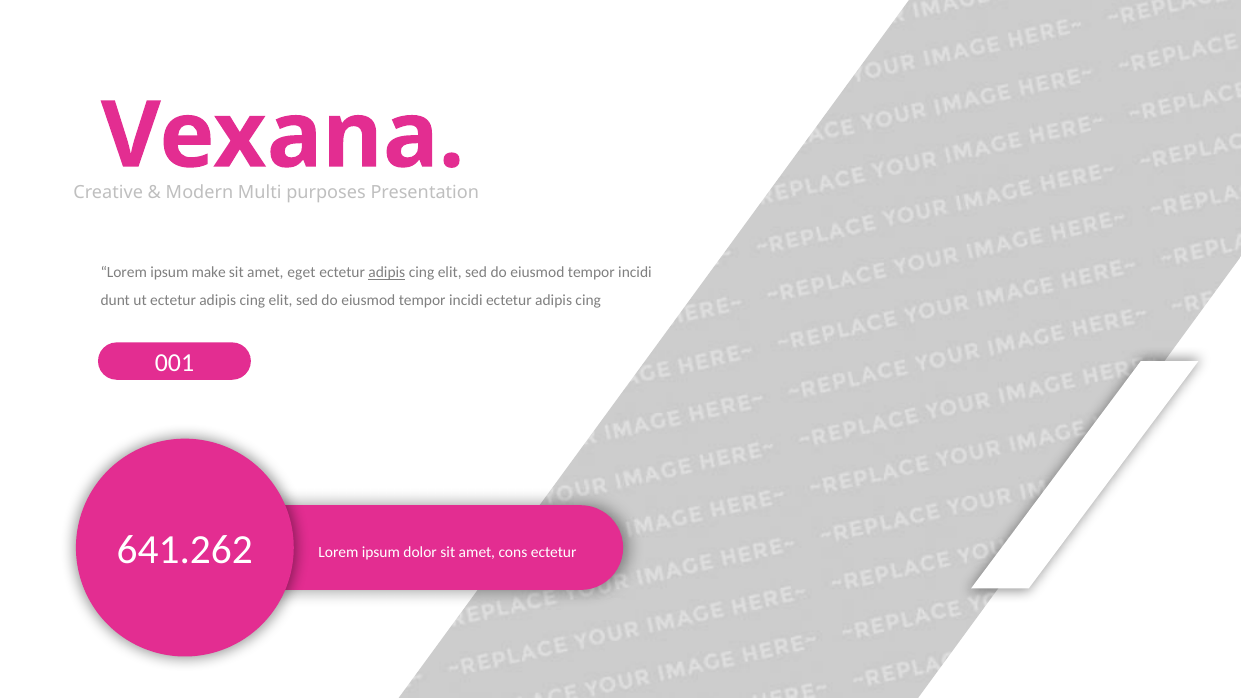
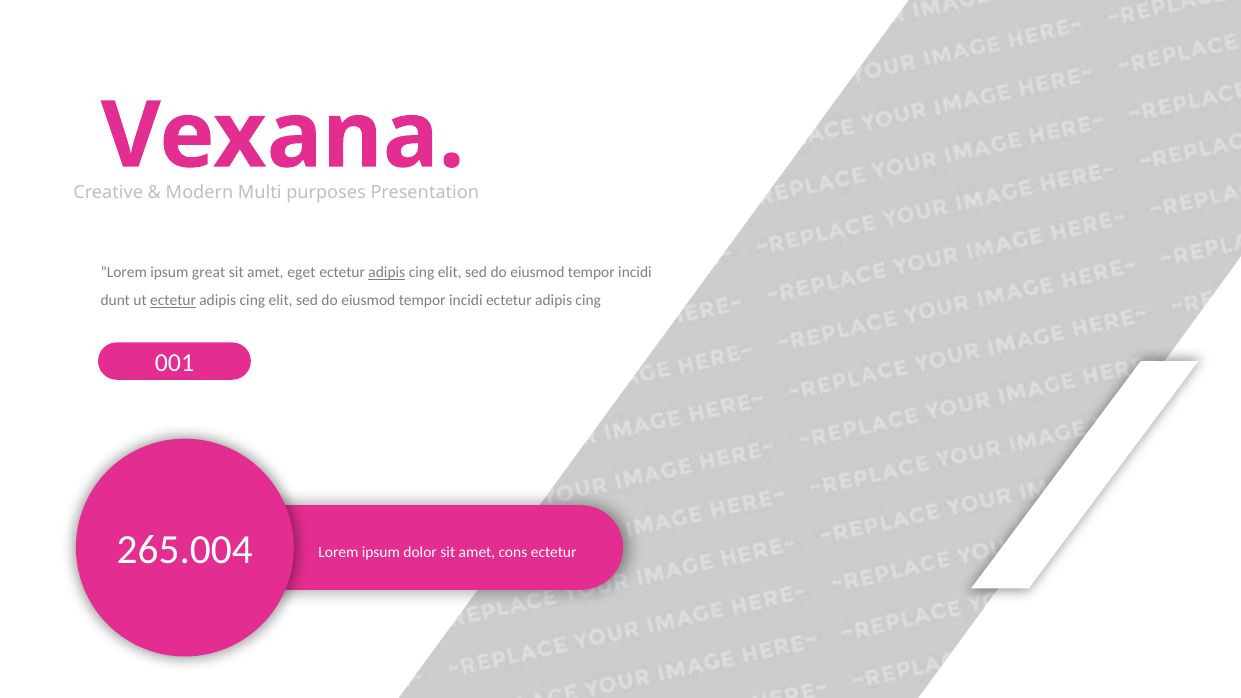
make: make -> great
ectetur at (173, 301) underline: none -> present
641.262: 641.262 -> 265.004
